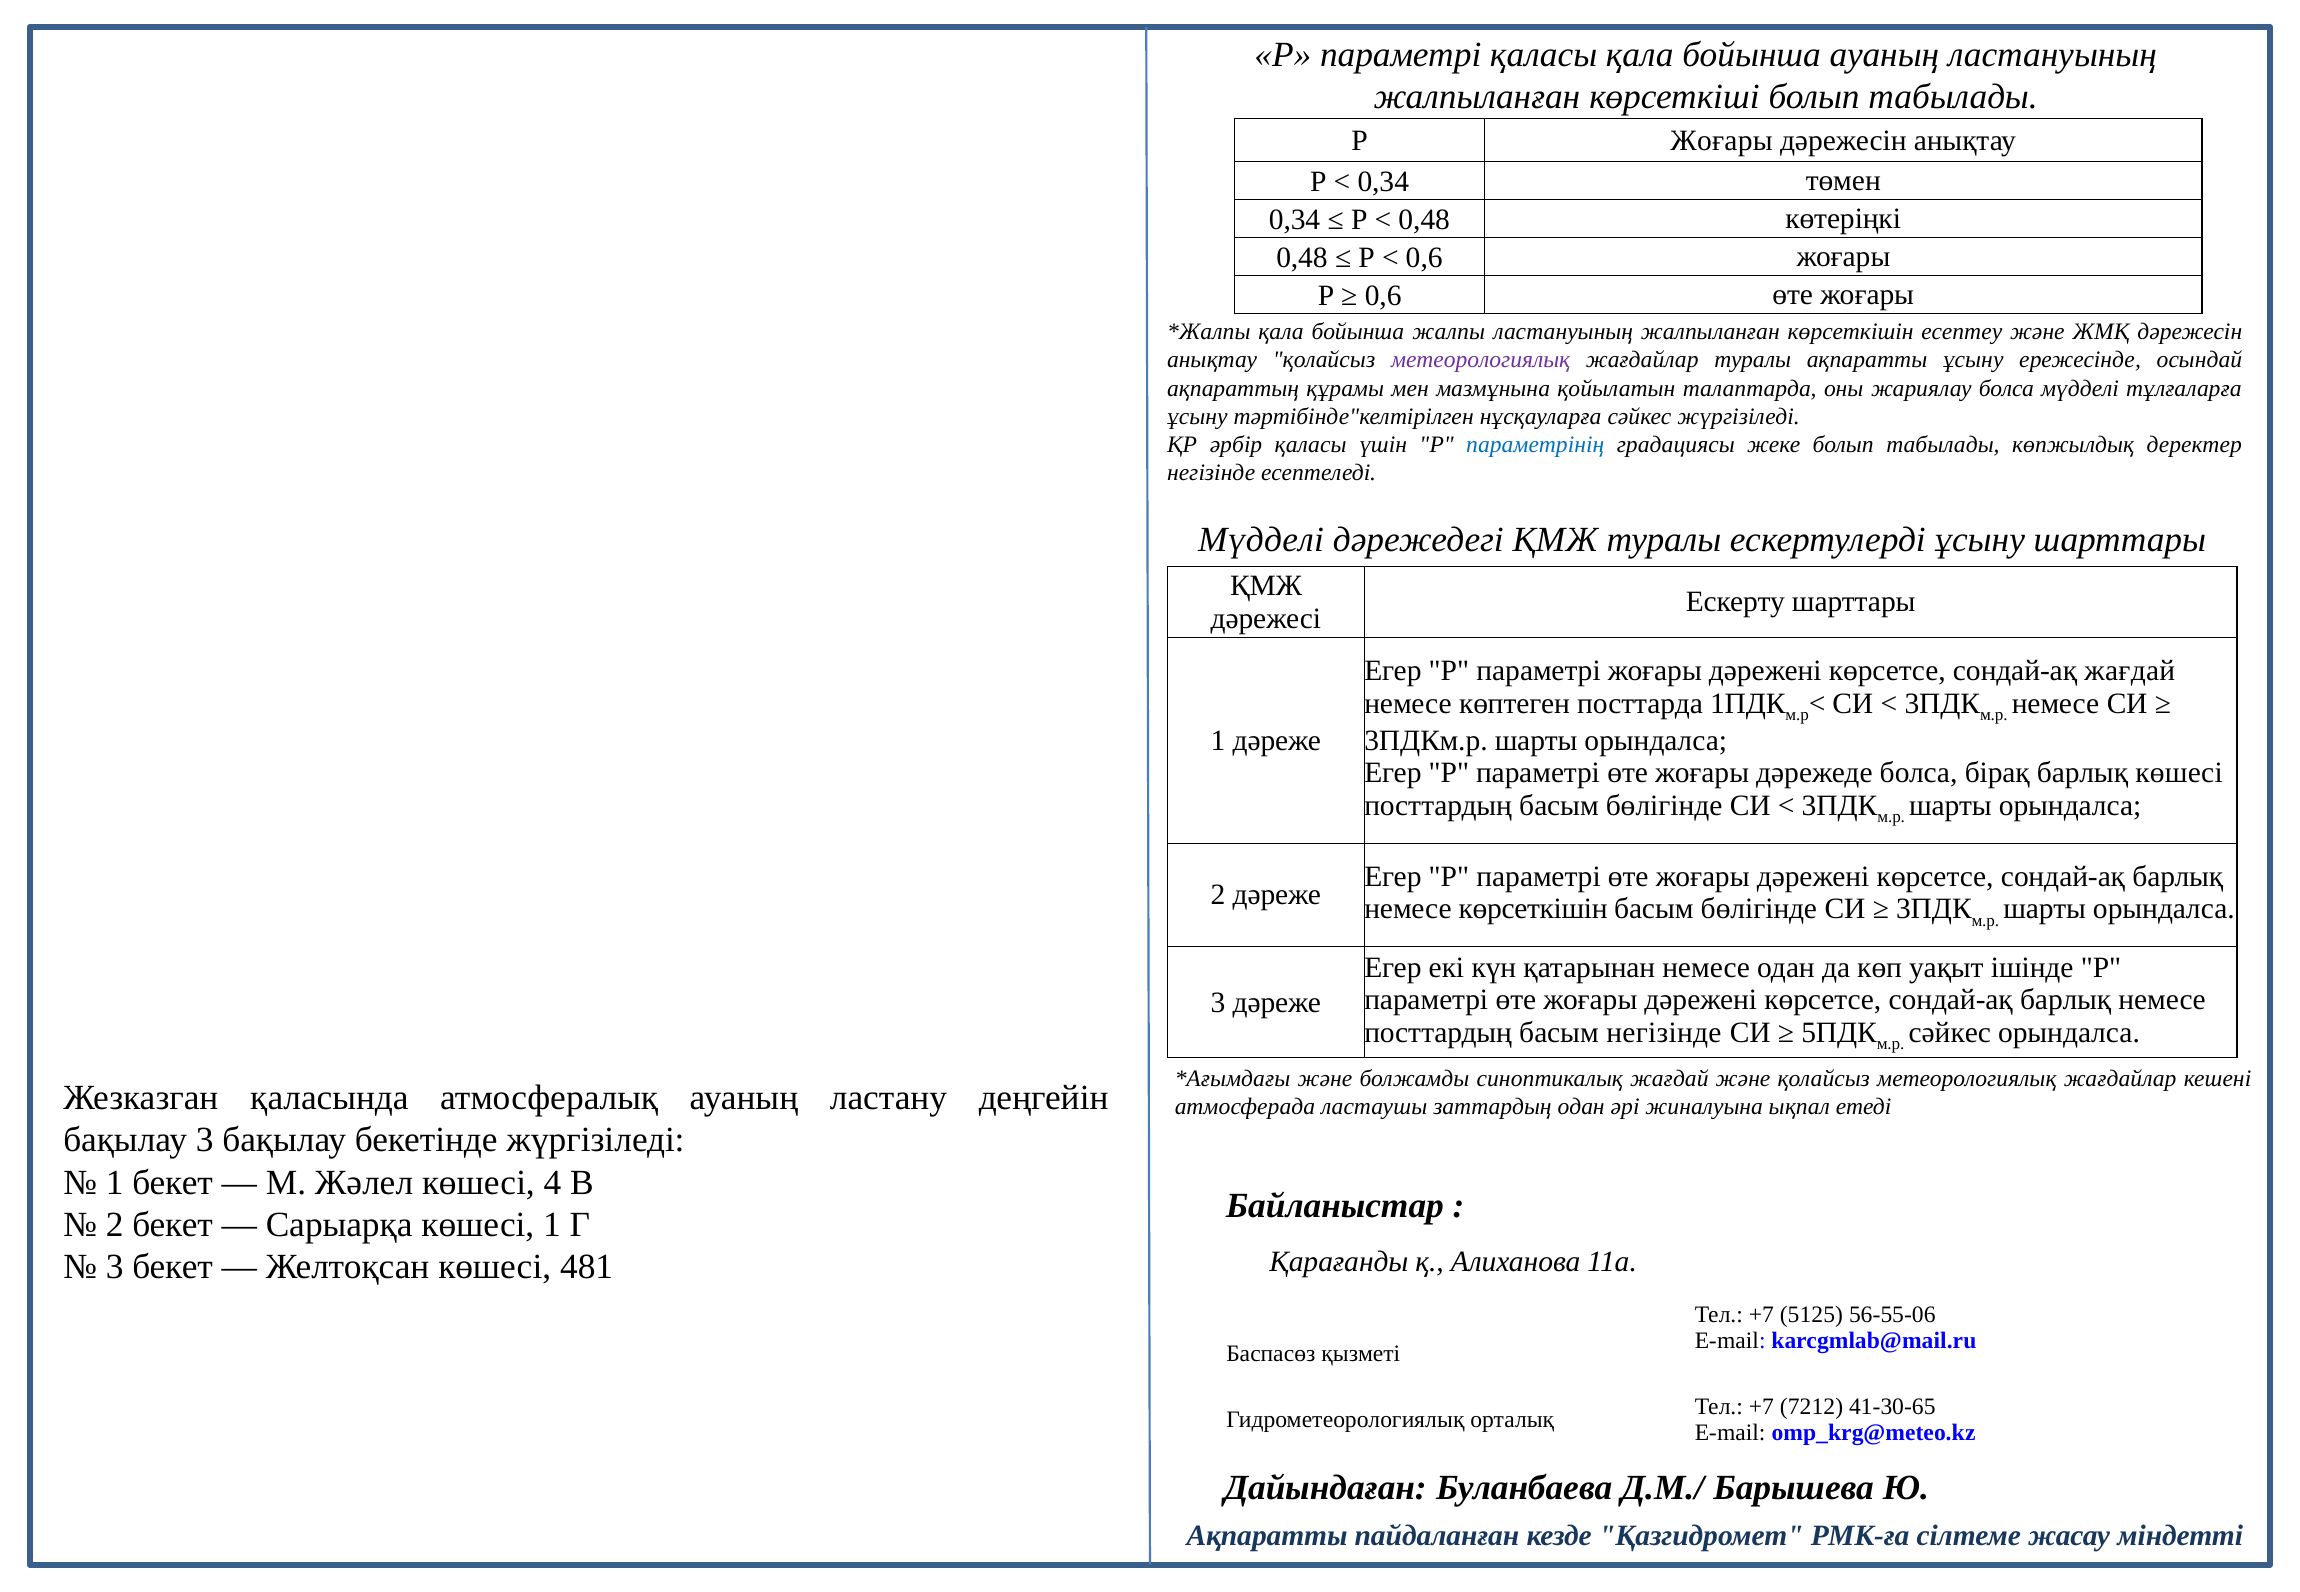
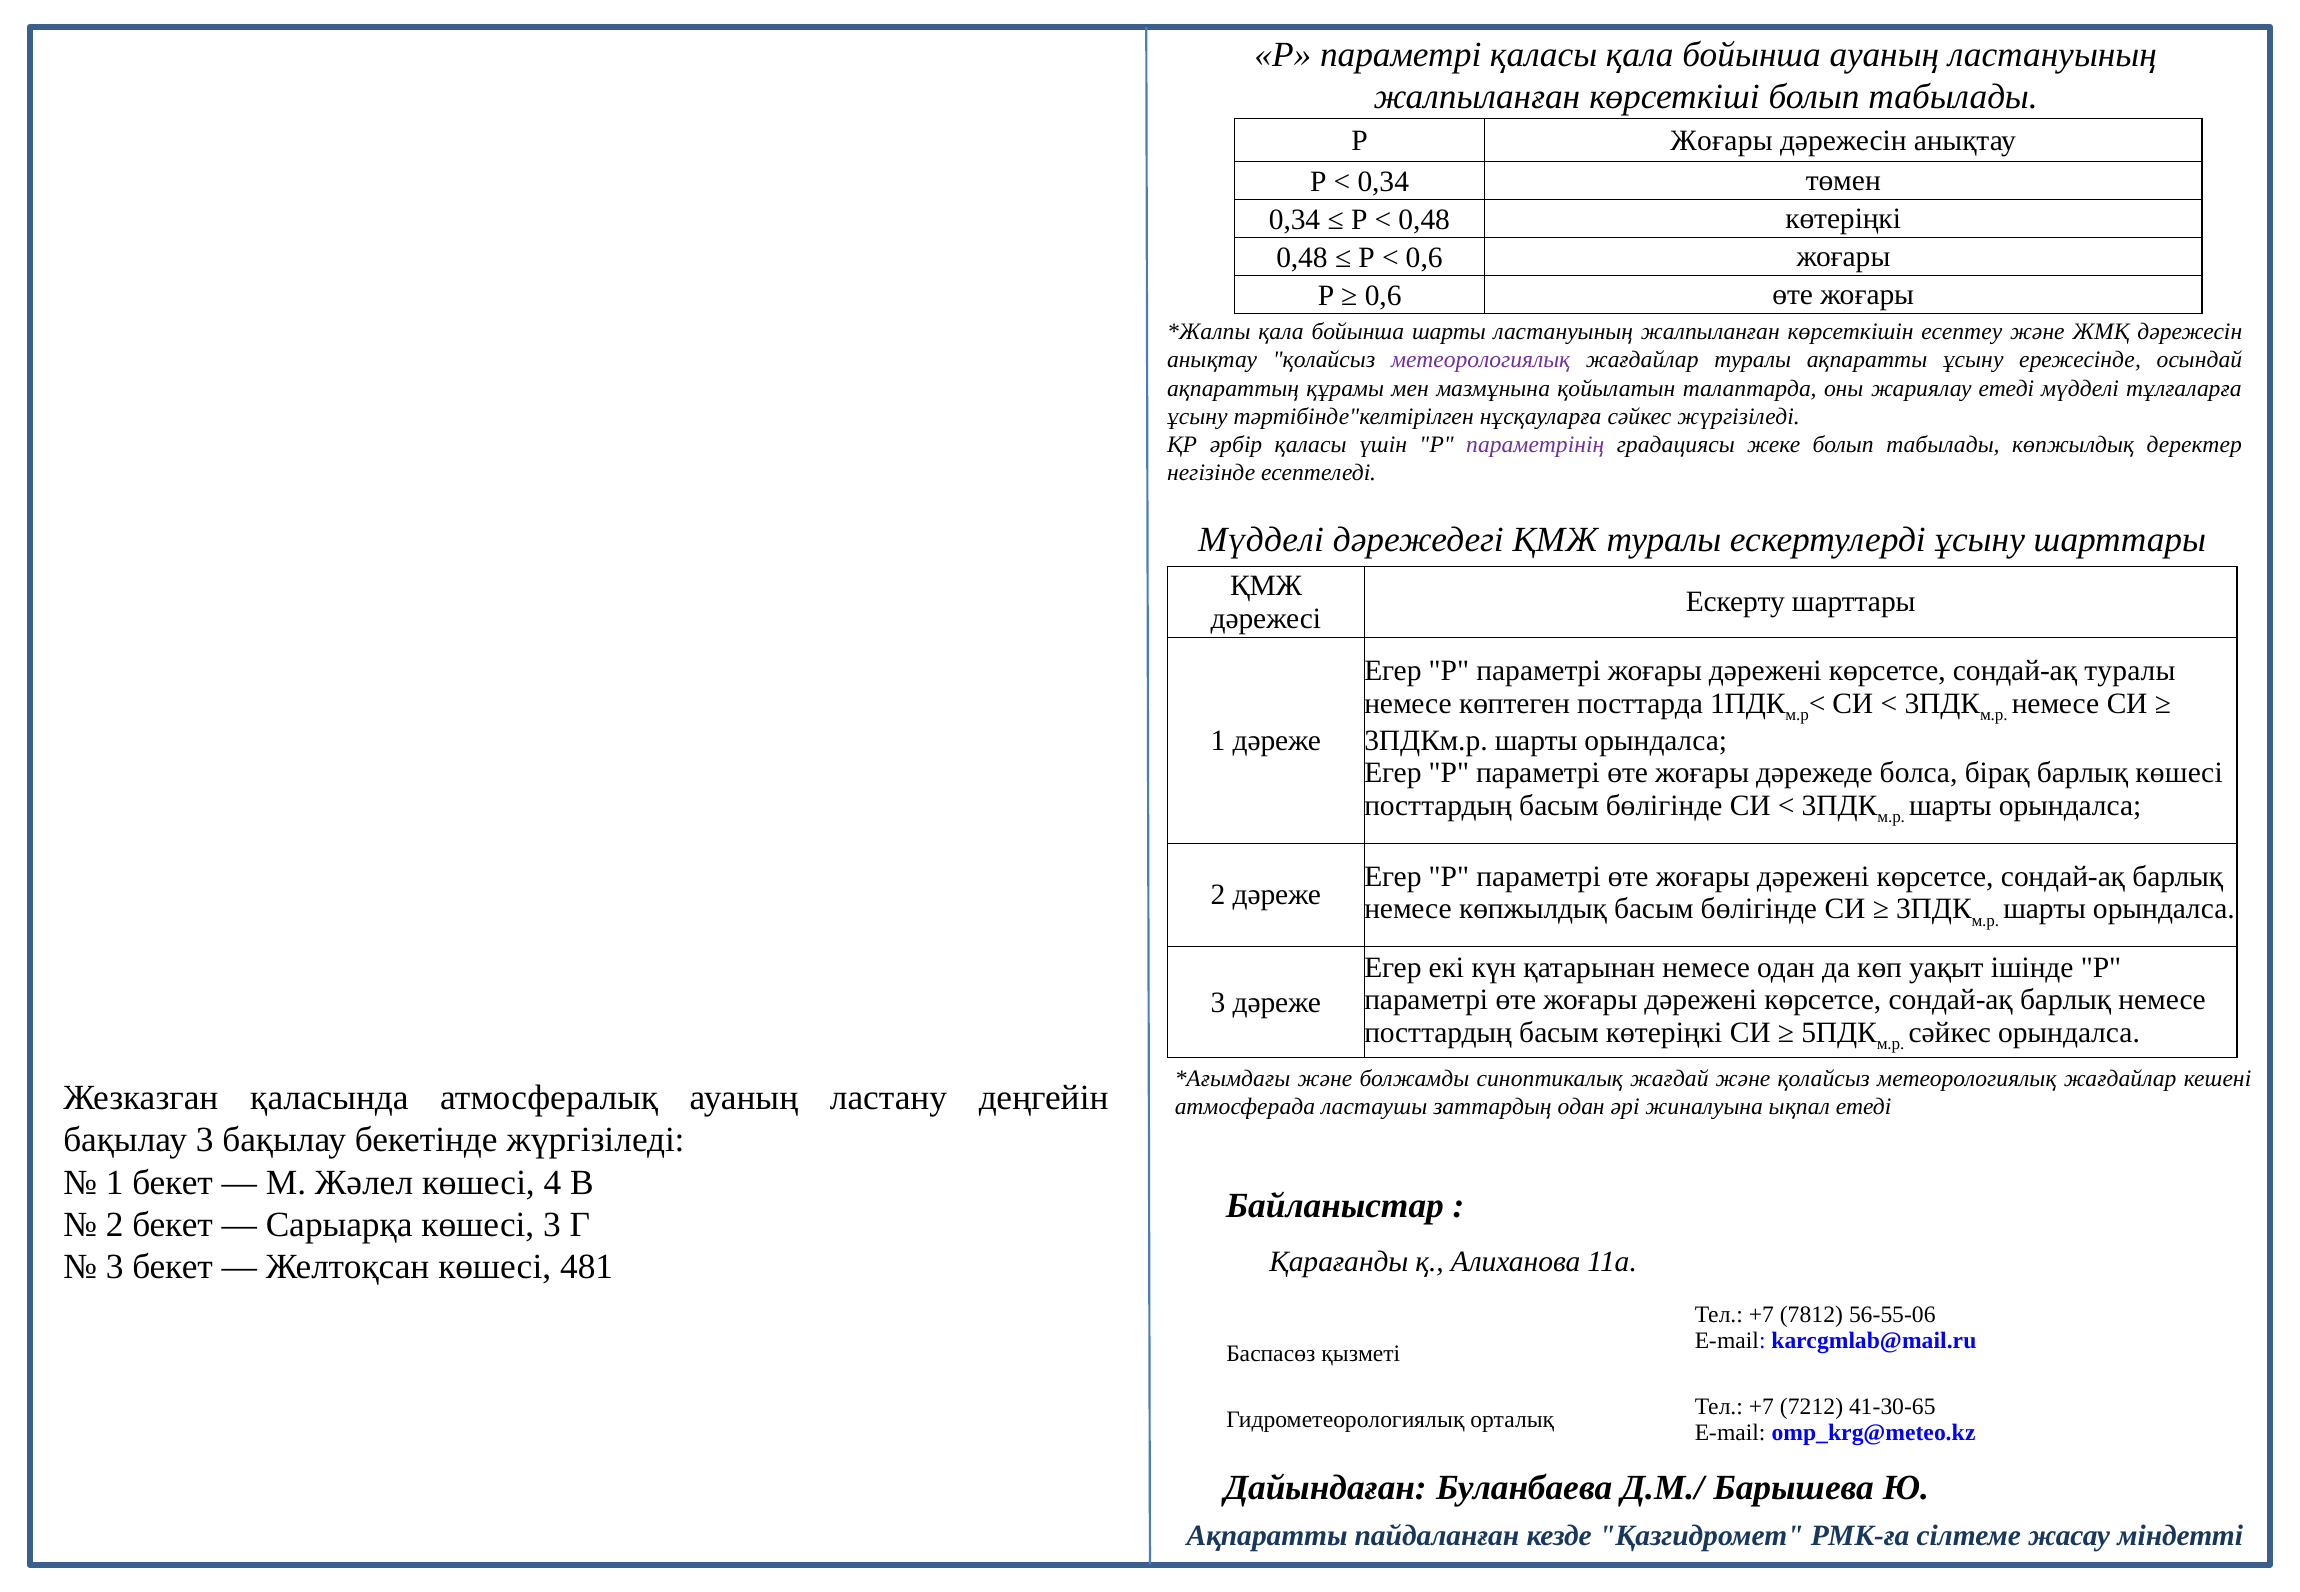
бойынша жалпы: жалпы -> шарты
жариялау болса: болса -> етеді
параметрінің colour: blue -> purple
сондай-ақ жағдай: жағдай -> туралы
немесе көрсеткішін: көрсеткішін -> көпжылдық
басым негізінде: негізінде -> көтеріңкі
көшесі 1: 1 -> 3
5125: 5125 -> 7812
